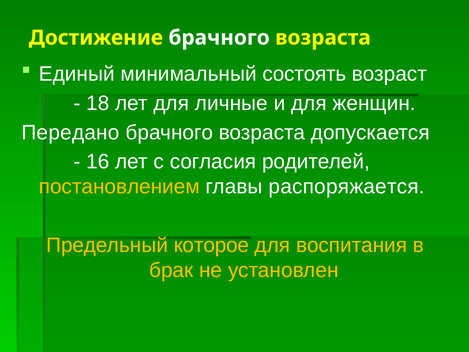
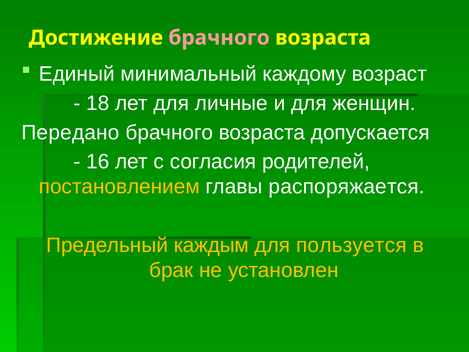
брачного at (219, 38) colour: white -> pink
состоять: состоять -> каждому
которое: которое -> каждым
воспитания: воспитания -> пользуется
